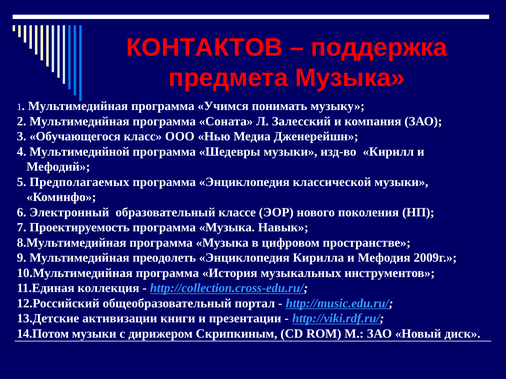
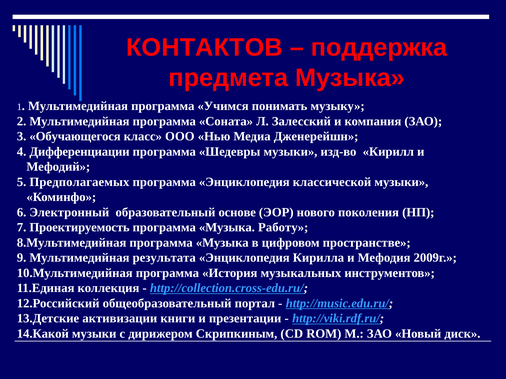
Мультимедийной: Мультимедийной -> Дифференциации
классе: классе -> основе
Навык: Навык -> Работу
преодолеть: преодолеть -> результата
14.Потом: 14.Потом -> 14.Какой
